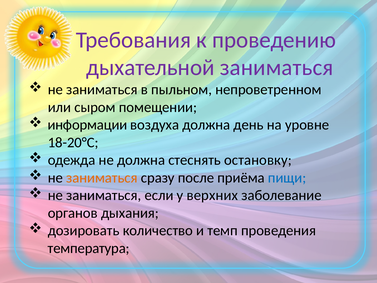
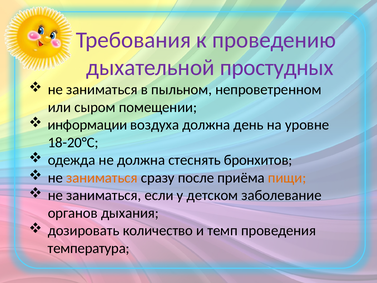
дыхательной заниматься: заниматься -> простудных
остановку: остановку -> бронхитов
пищи colour: blue -> orange
верхних: верхних -> детском
